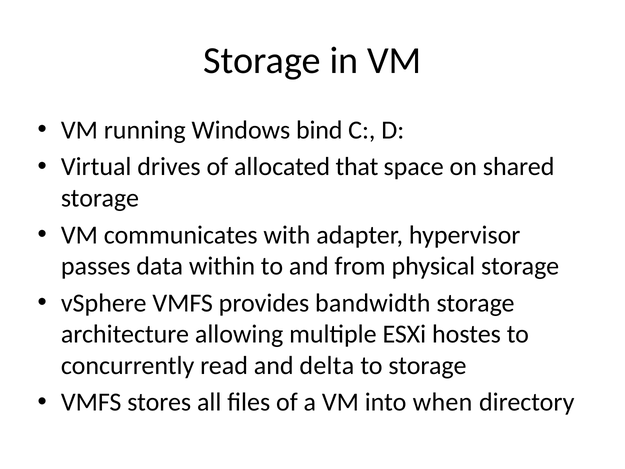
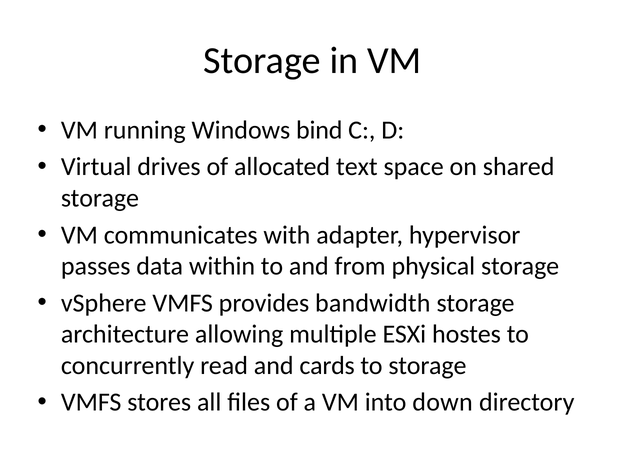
that: that -> text
delta: delta -> cards
when: when -> down
